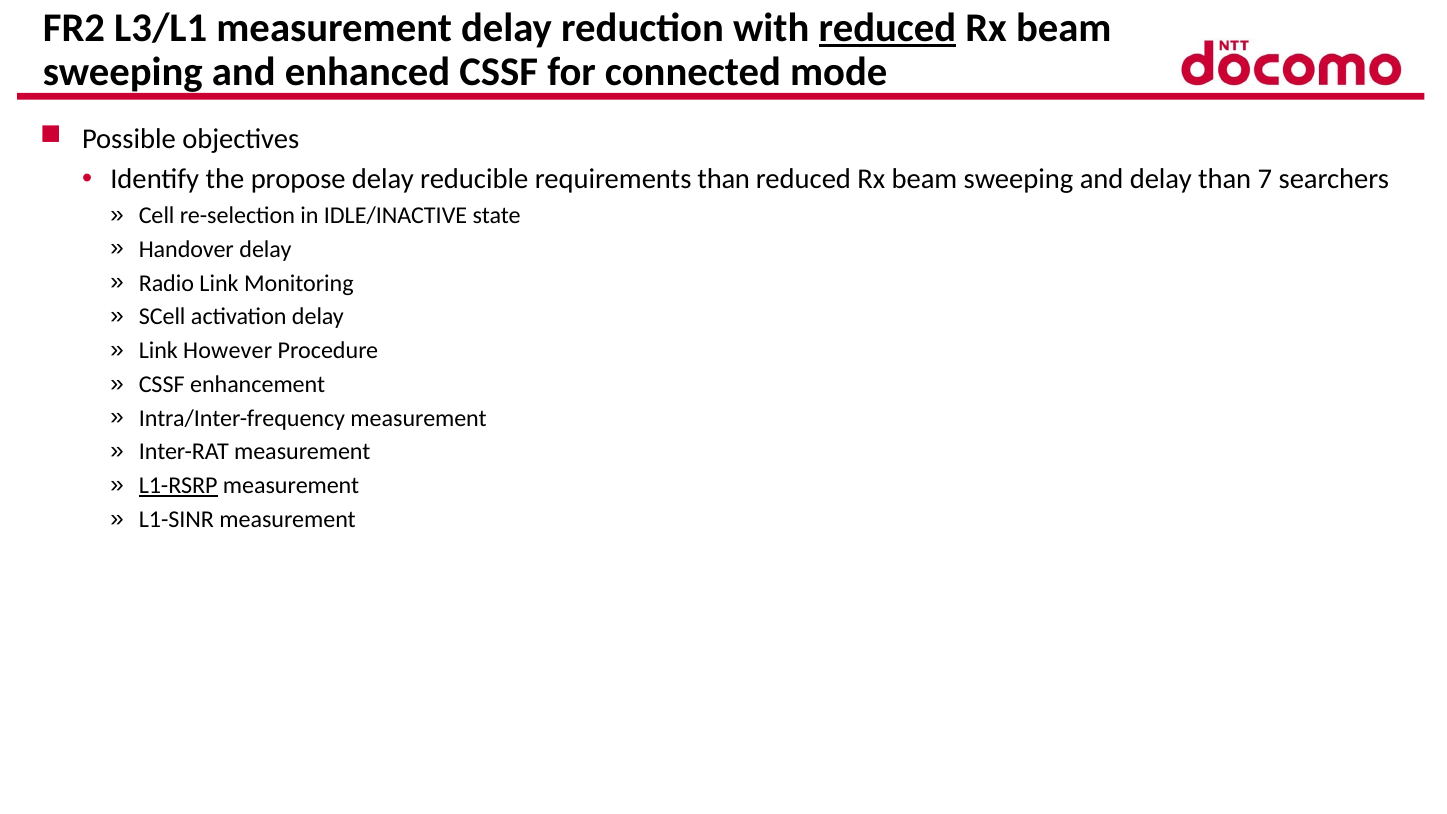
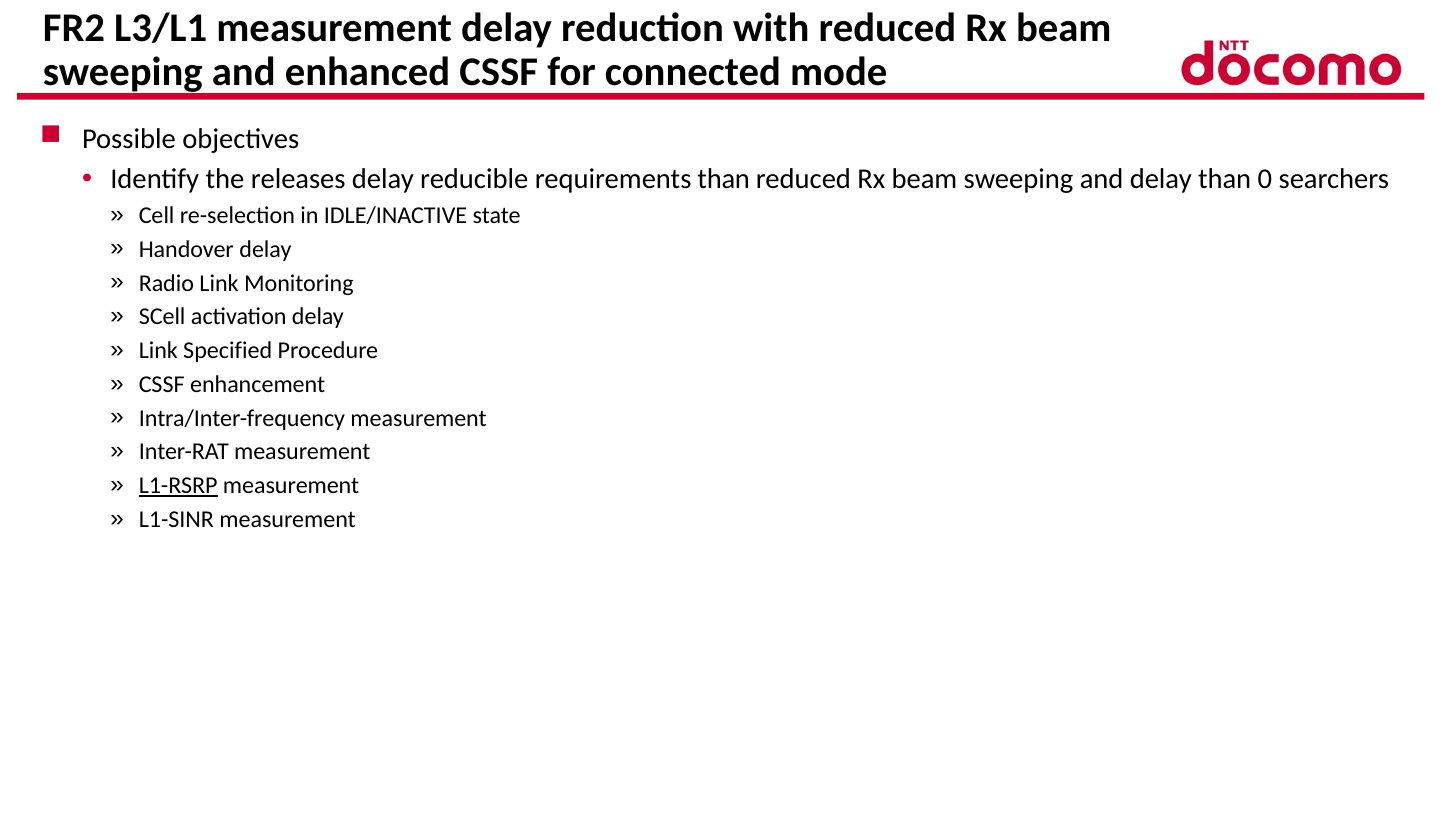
reduced at (887, 28) underline: present -> none
propose: propose -> releases
7: 7 -> 0
However: However -> Specified
